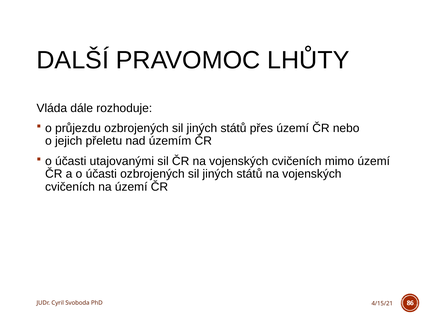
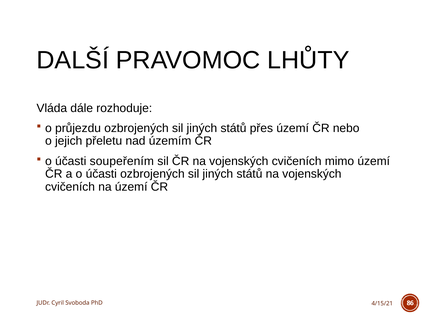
utajovanými: utajovanými -> soupeřením
